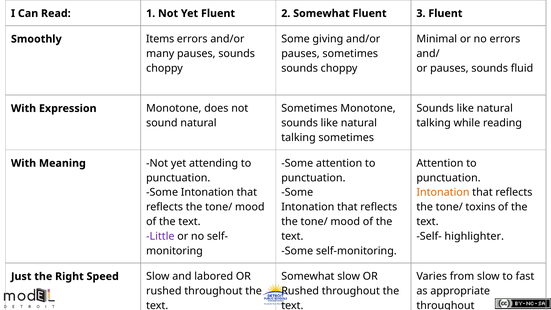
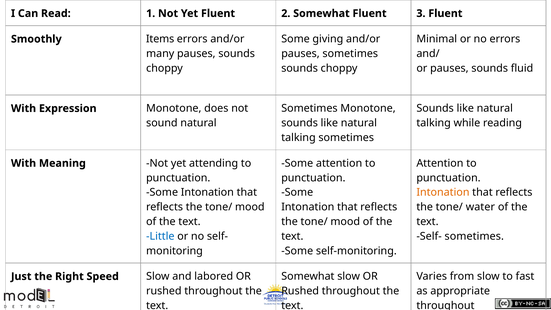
toxins: toxins -> water
Little colour: purple -> blue
Self- highlighter: highlighter -> sometimes
